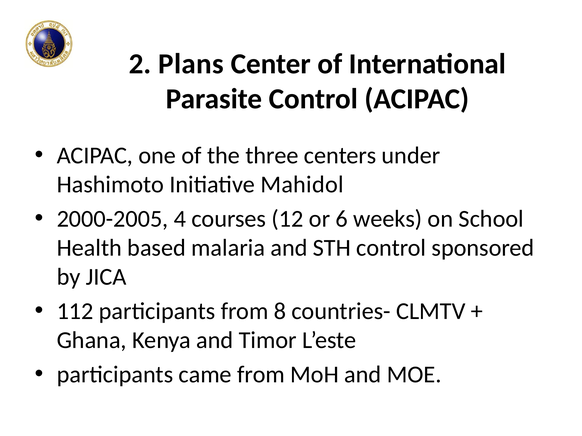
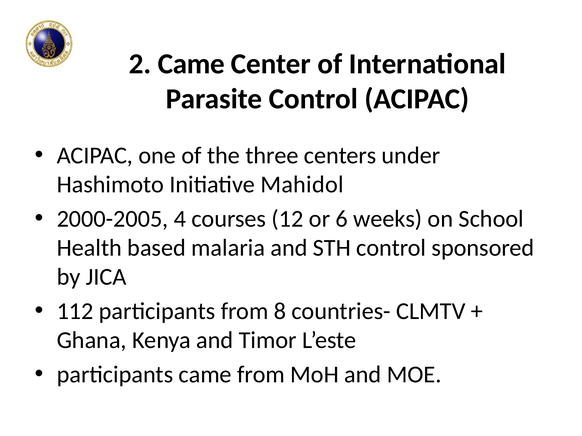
2 Plans: Plans -> Came
